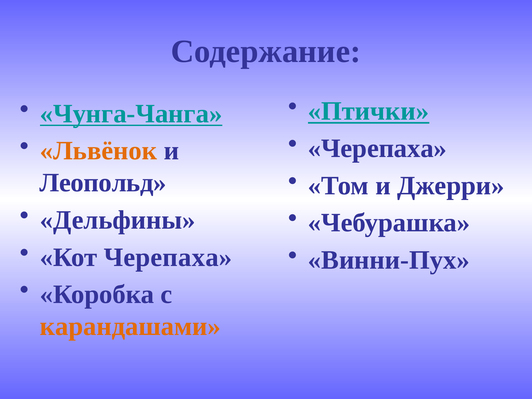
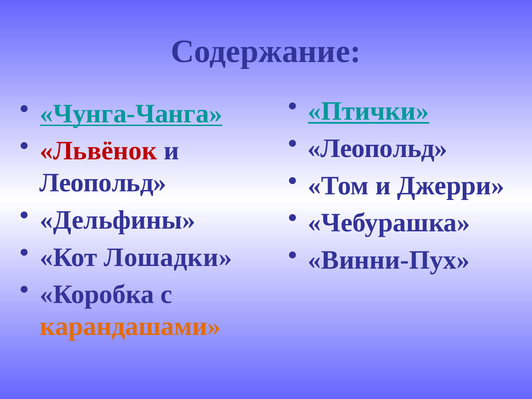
Черепаха at (377, 148): Черепаха -> Леопольд
Львёнок colour: orange -> red
Кот Черепаха: Черепаха -> Лошадки
